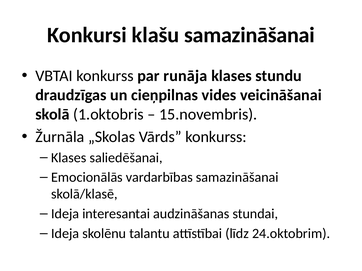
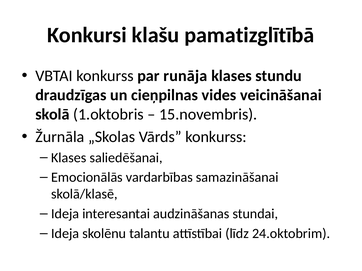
klašu samazināšanai: samazināšanai -> pamatizglītībā
